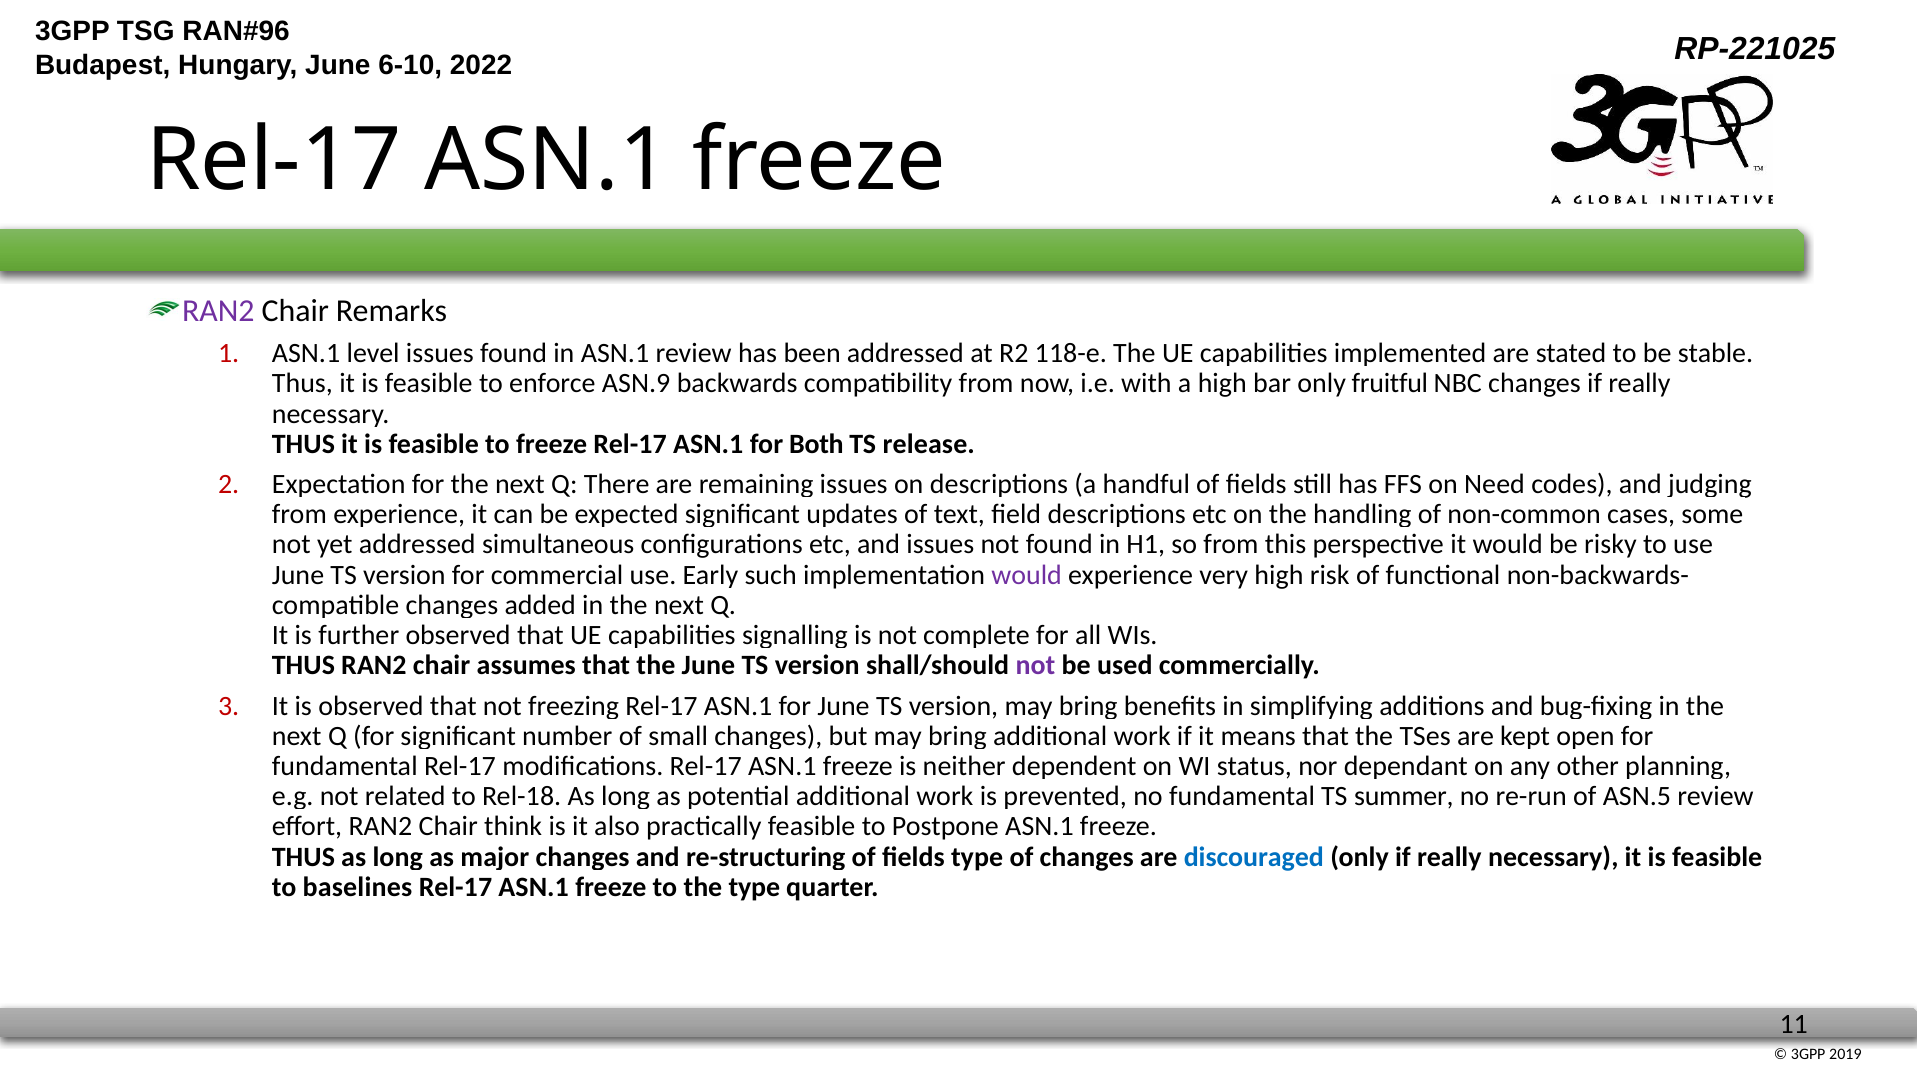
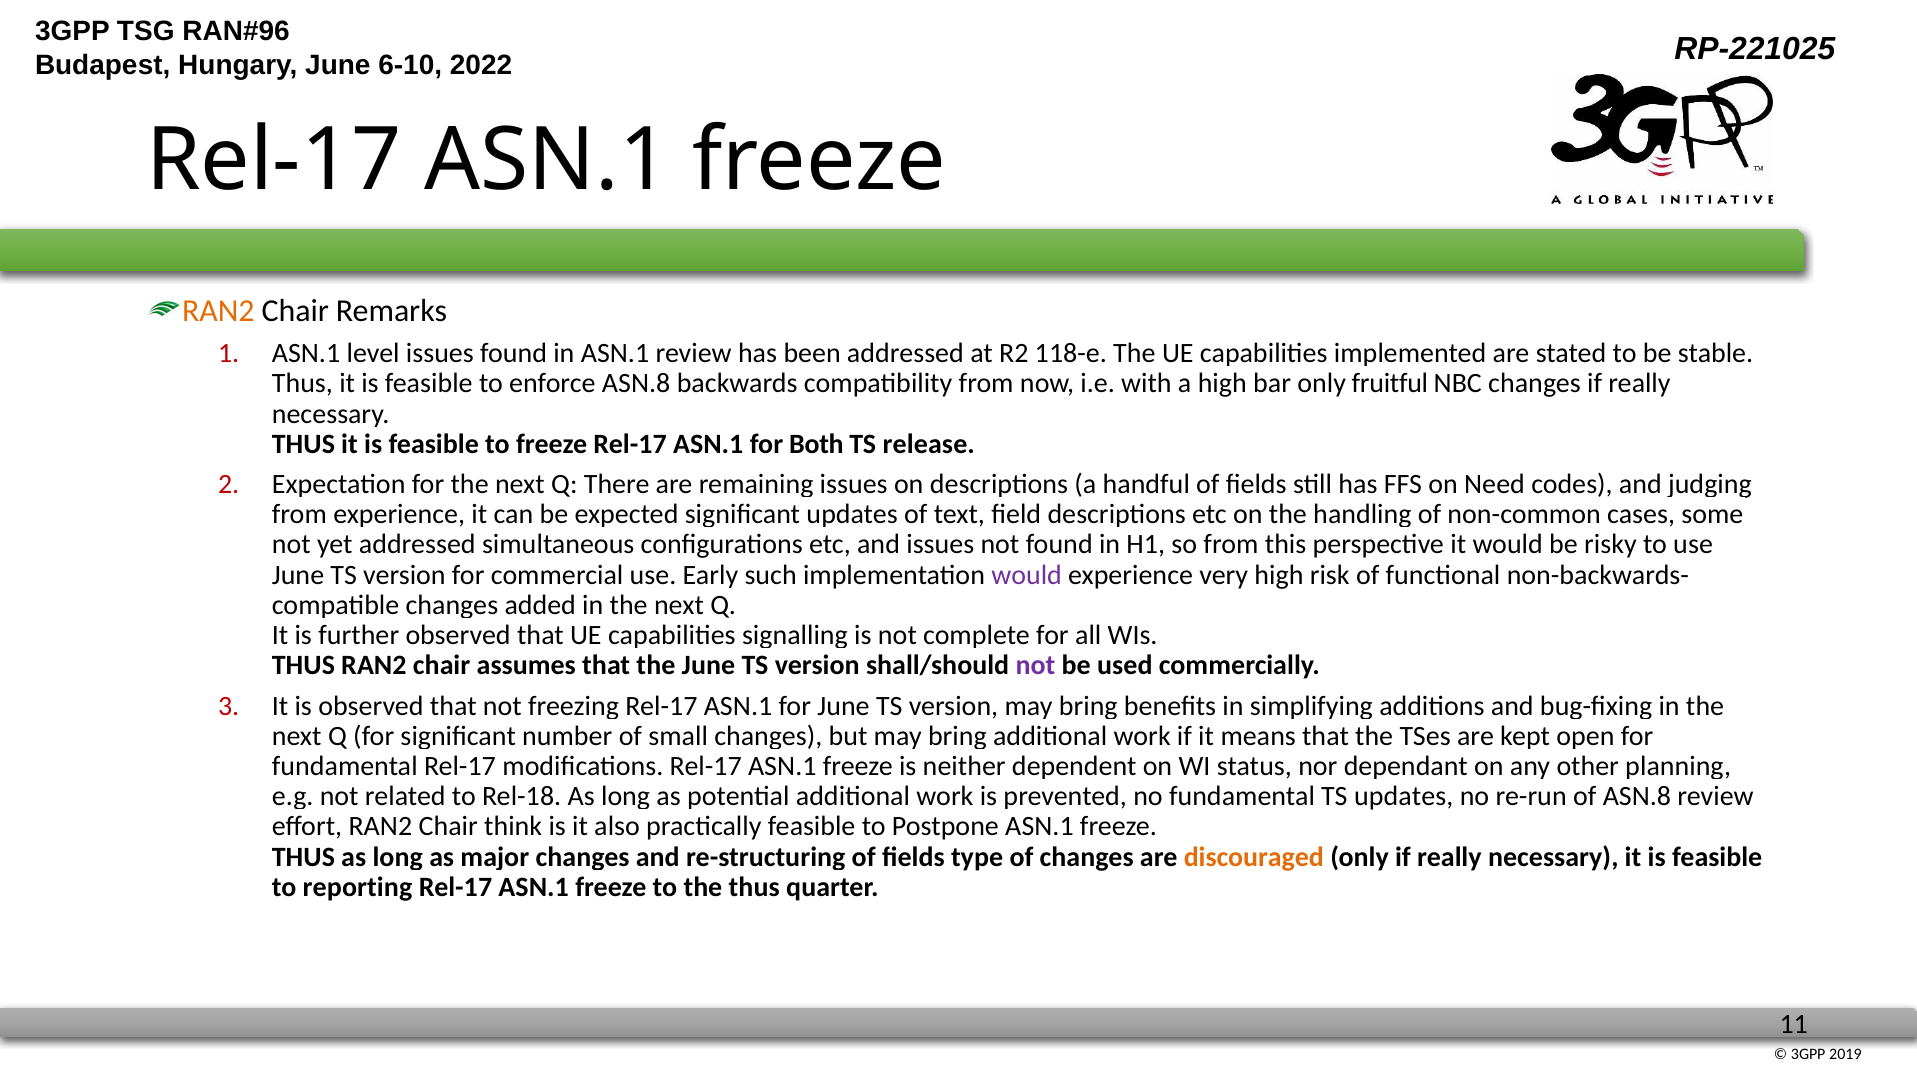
RAN2 at (218, 311) colour: purple -> orange
enforce ASN.9: ASN.9 -> ASN.8
TS summer: summer -> updates
of ASN.5: ASN.5 -> ASN.8
discouraged colour: blue -> orange
baselines: baselines -> reporting
the type: type -> thus
